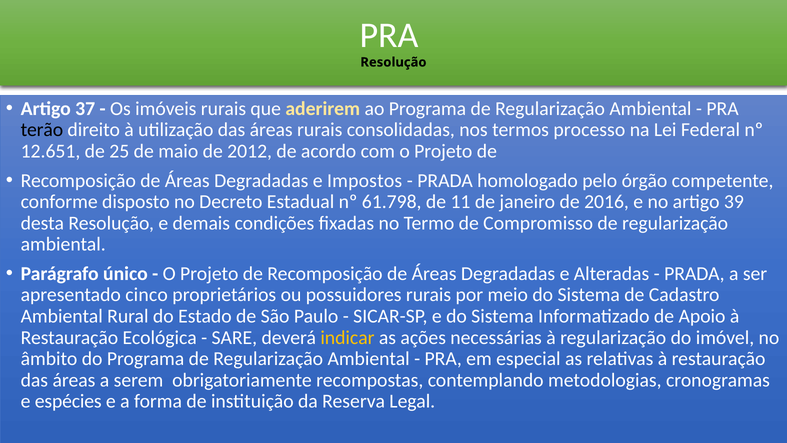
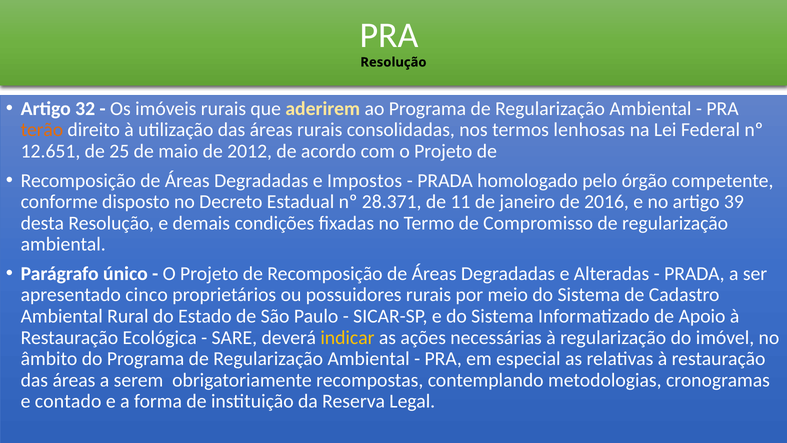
37: 37 -> 32
terão colour: black -> orange
processo: processo -> lenhosas
61.798: 61.798 -> 28.371
espécies: espécies -> contado
